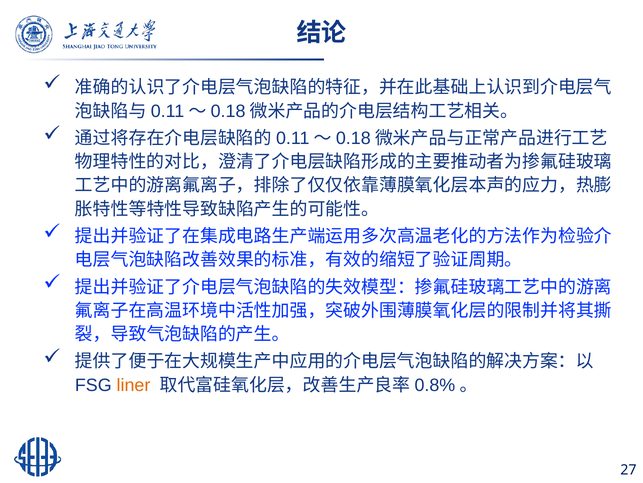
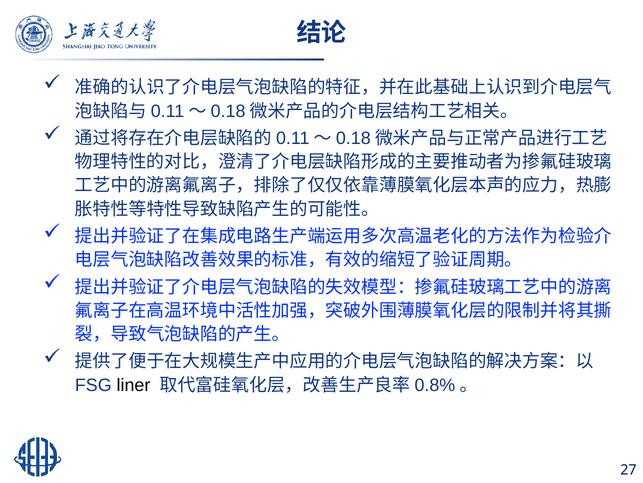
liner colour: orange -> black
